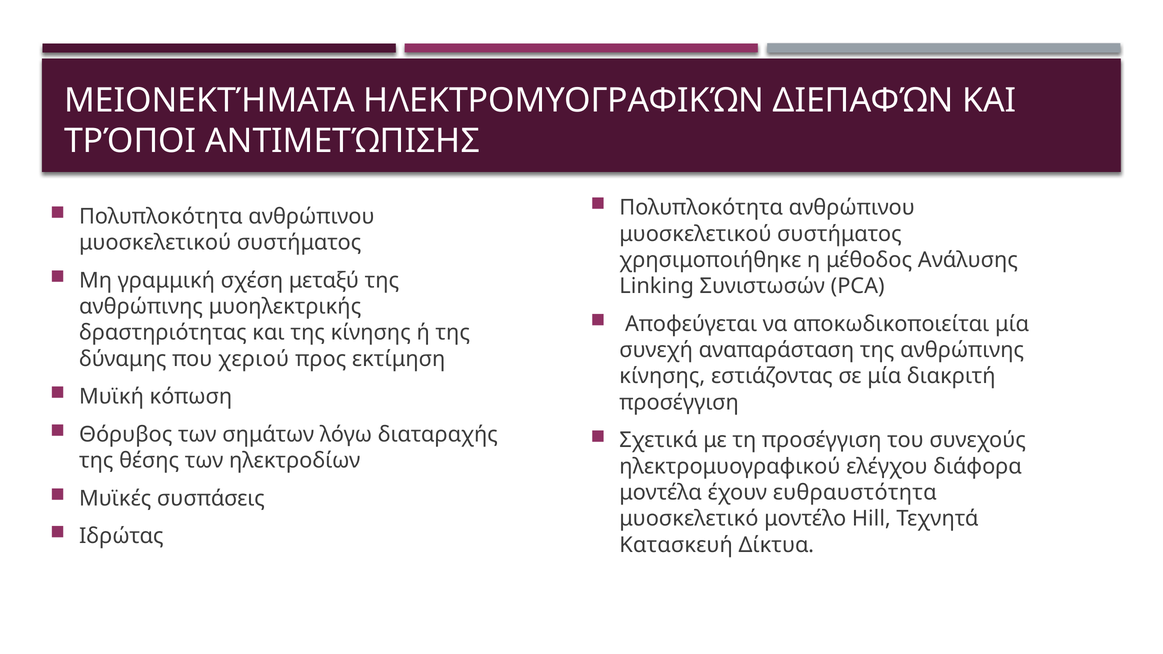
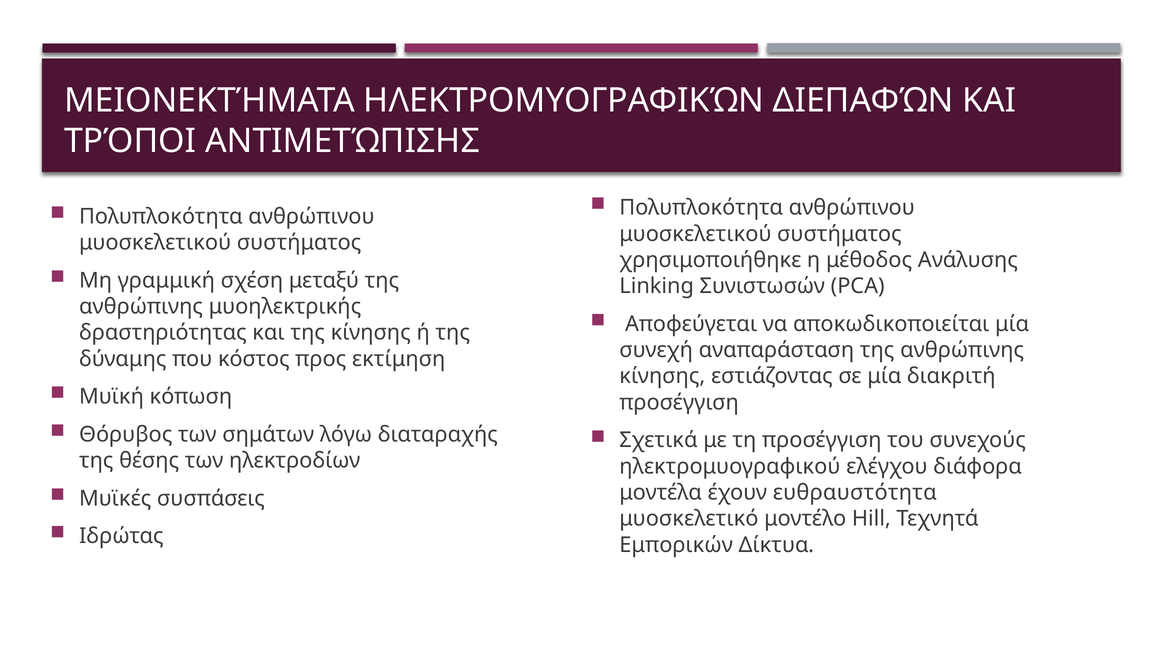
χεριού: χεριού -> κόστος
Κατασκευή: Κατασκευή -> Εμπορικών
